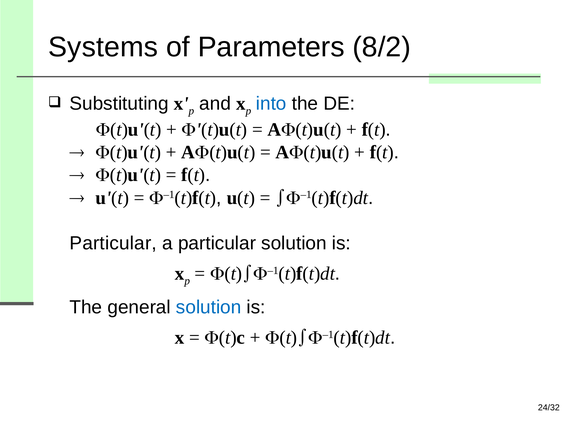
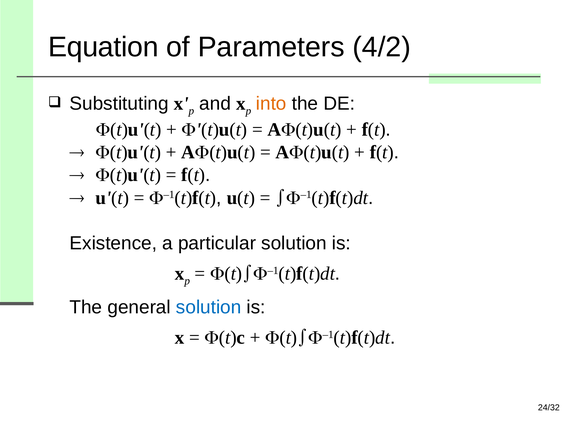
Systems: Systems -> Equation
8/2: 8/2 -> 4/2
into colour: blue -> orange
Particular at (113, 243): Particular -> Existence
